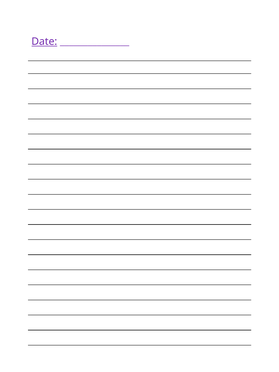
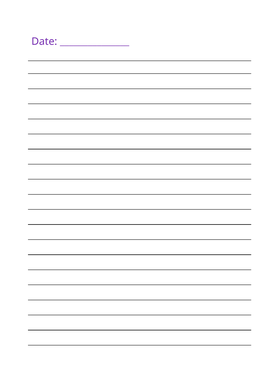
Date underline: present -> none
